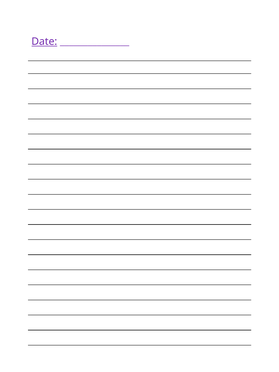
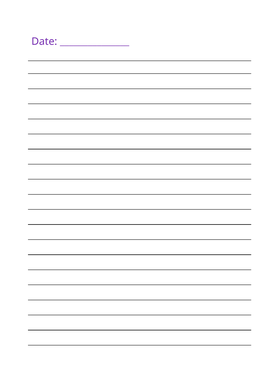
Date underline: present -> none
